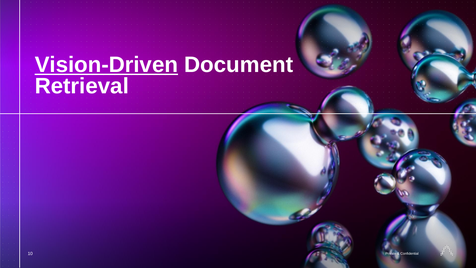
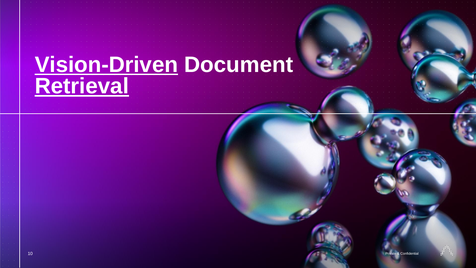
Retrieval underline: none -> present
